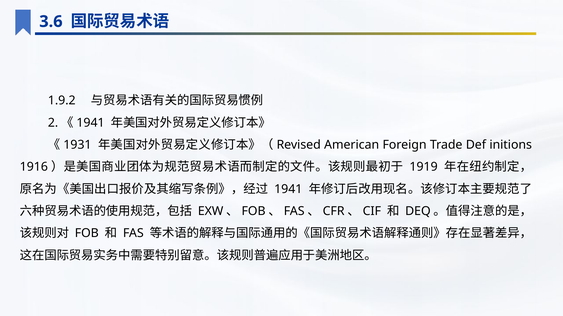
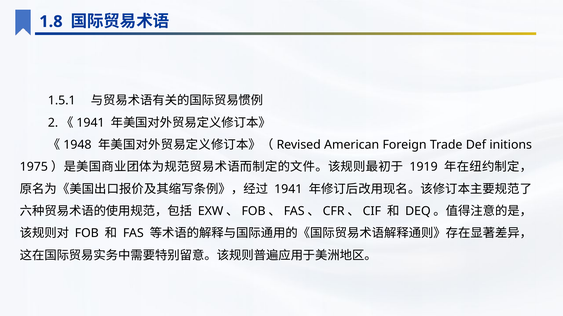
3.6: 3.6 -> 1.8
1.9.2: 1.9.2 -> 1.5.1
1931: 1931 -> 1948
1916: 1916 -> 1975
